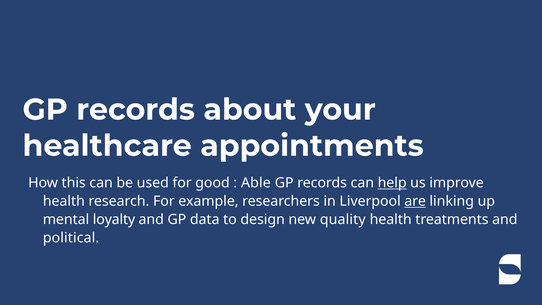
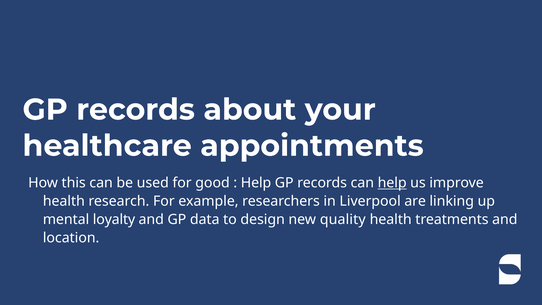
Able at (256, 183): Able -> Help
are underline: present -> none
political: political -> location
